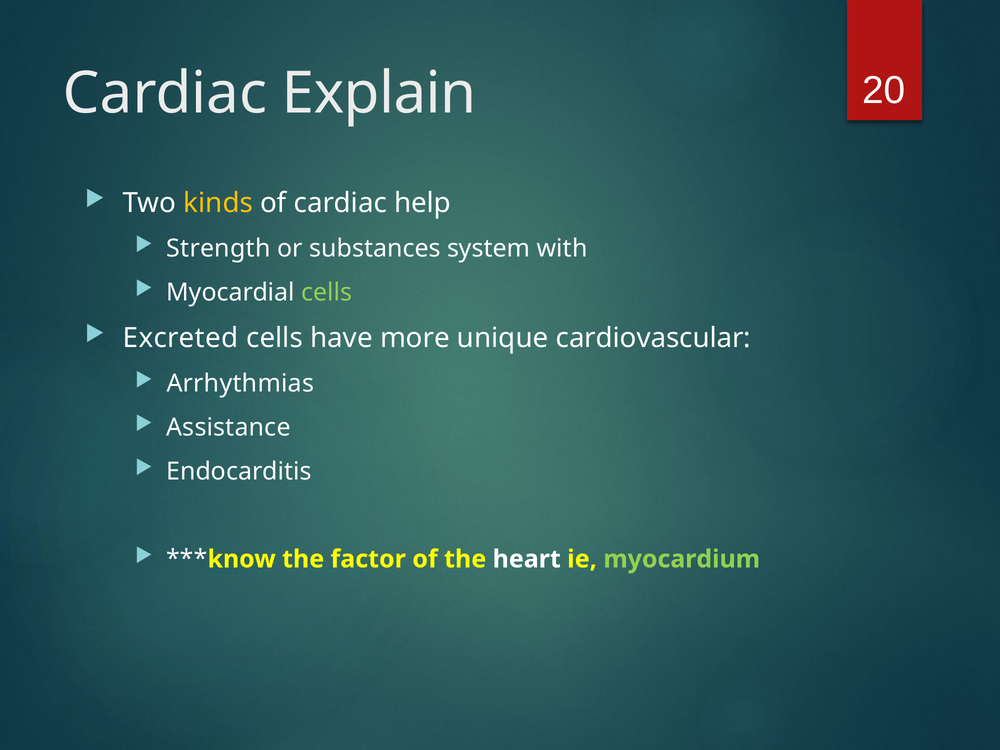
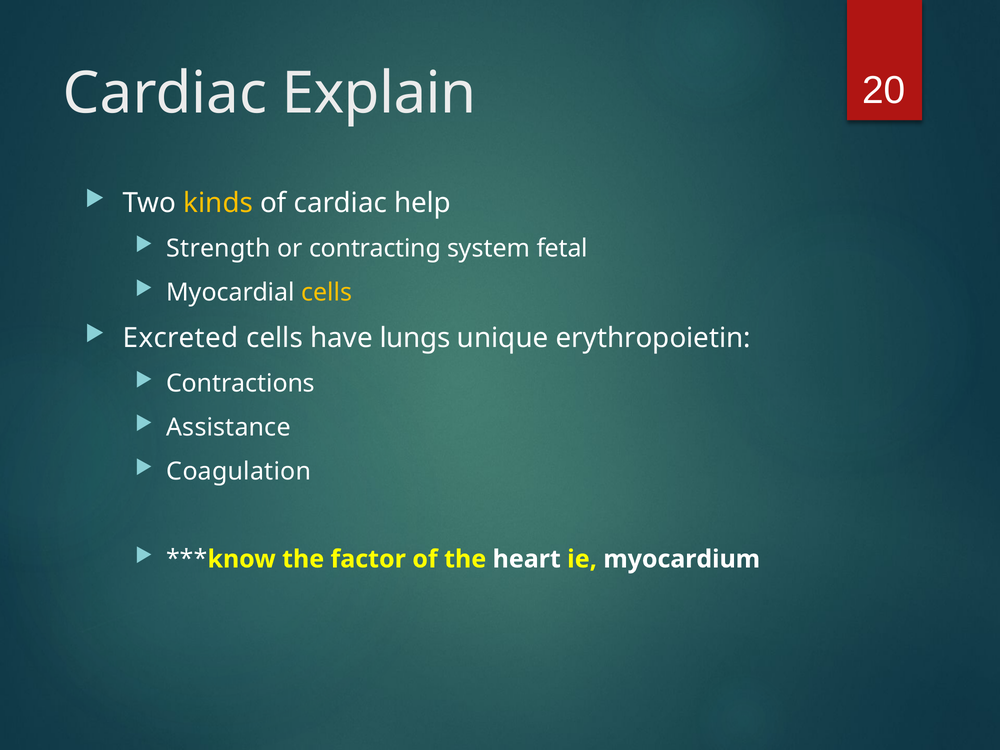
substances: substances -> contracting
with: with -> fetal
cells at (327, 292) colour: light green -> yellow
more: more -> lungs
cardiovascular: cardiovascular -> erythropoietin
Arrhythmias: Arrhythmias -> Contractions
Endocarditis: Endocarditis -> Coagulation
myocardium colour: light green -> white
